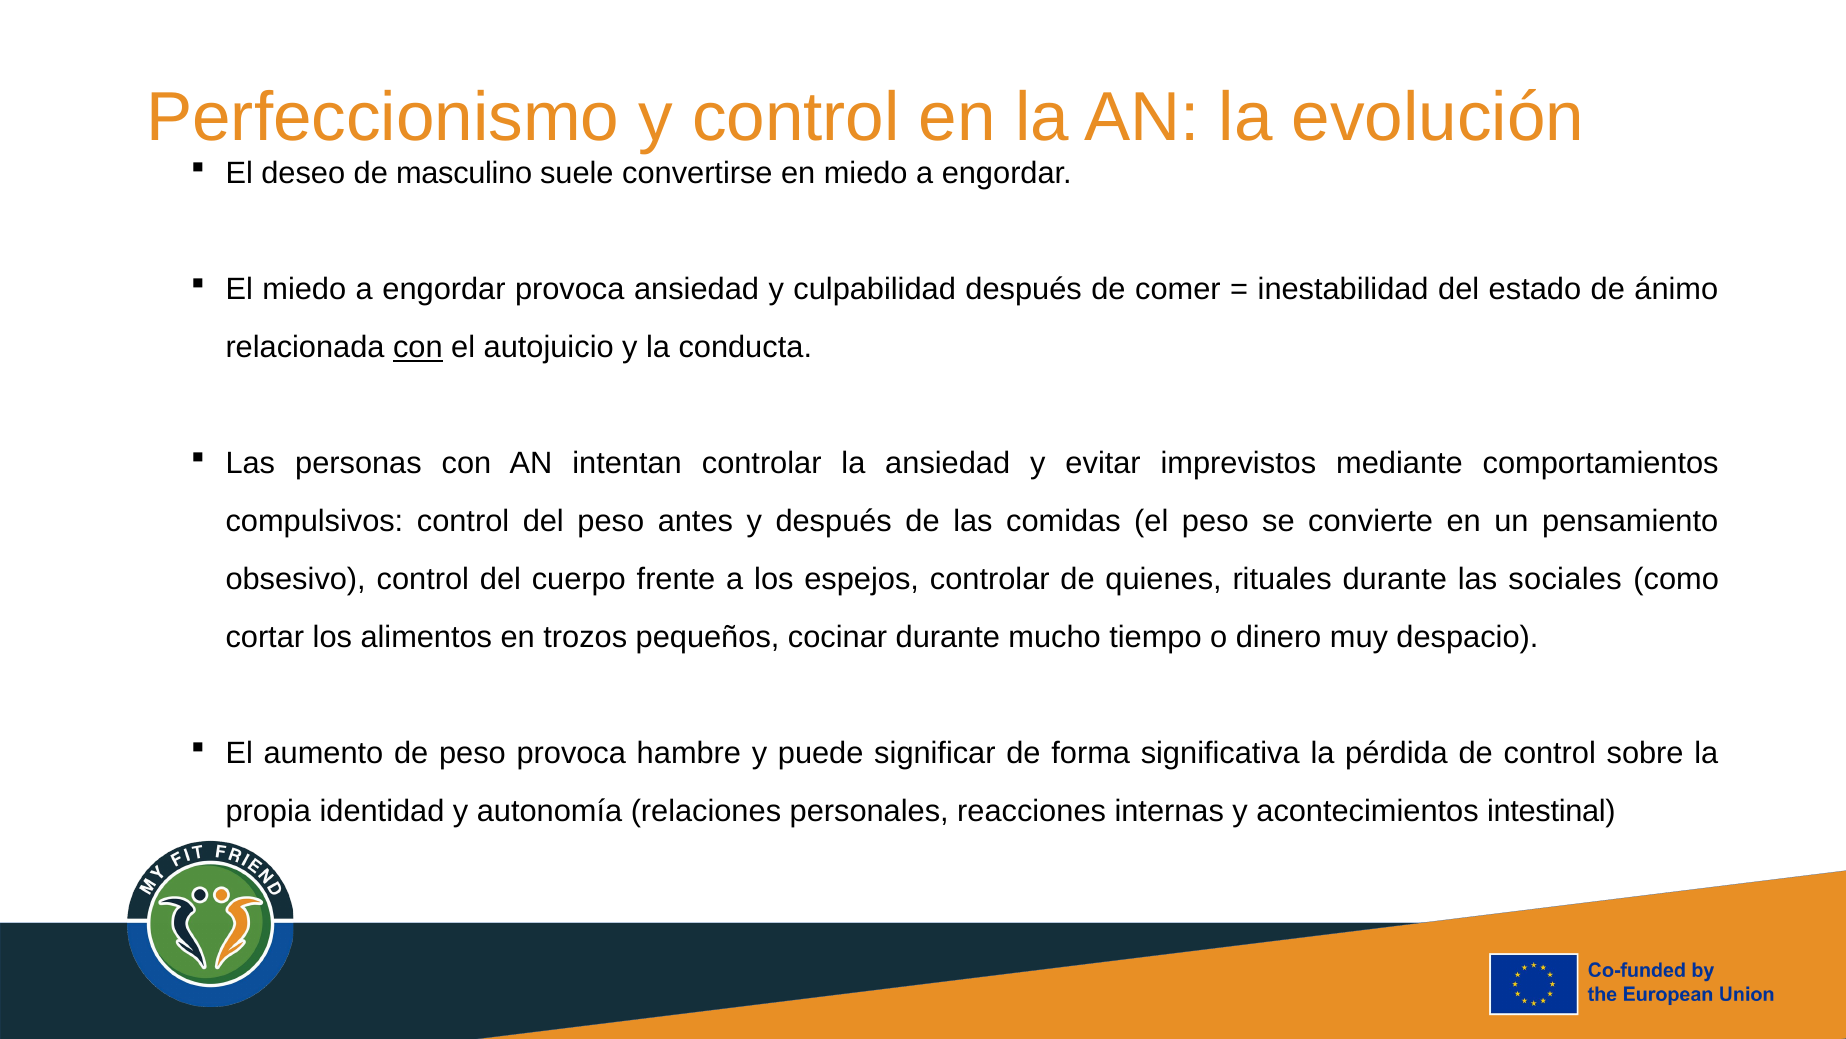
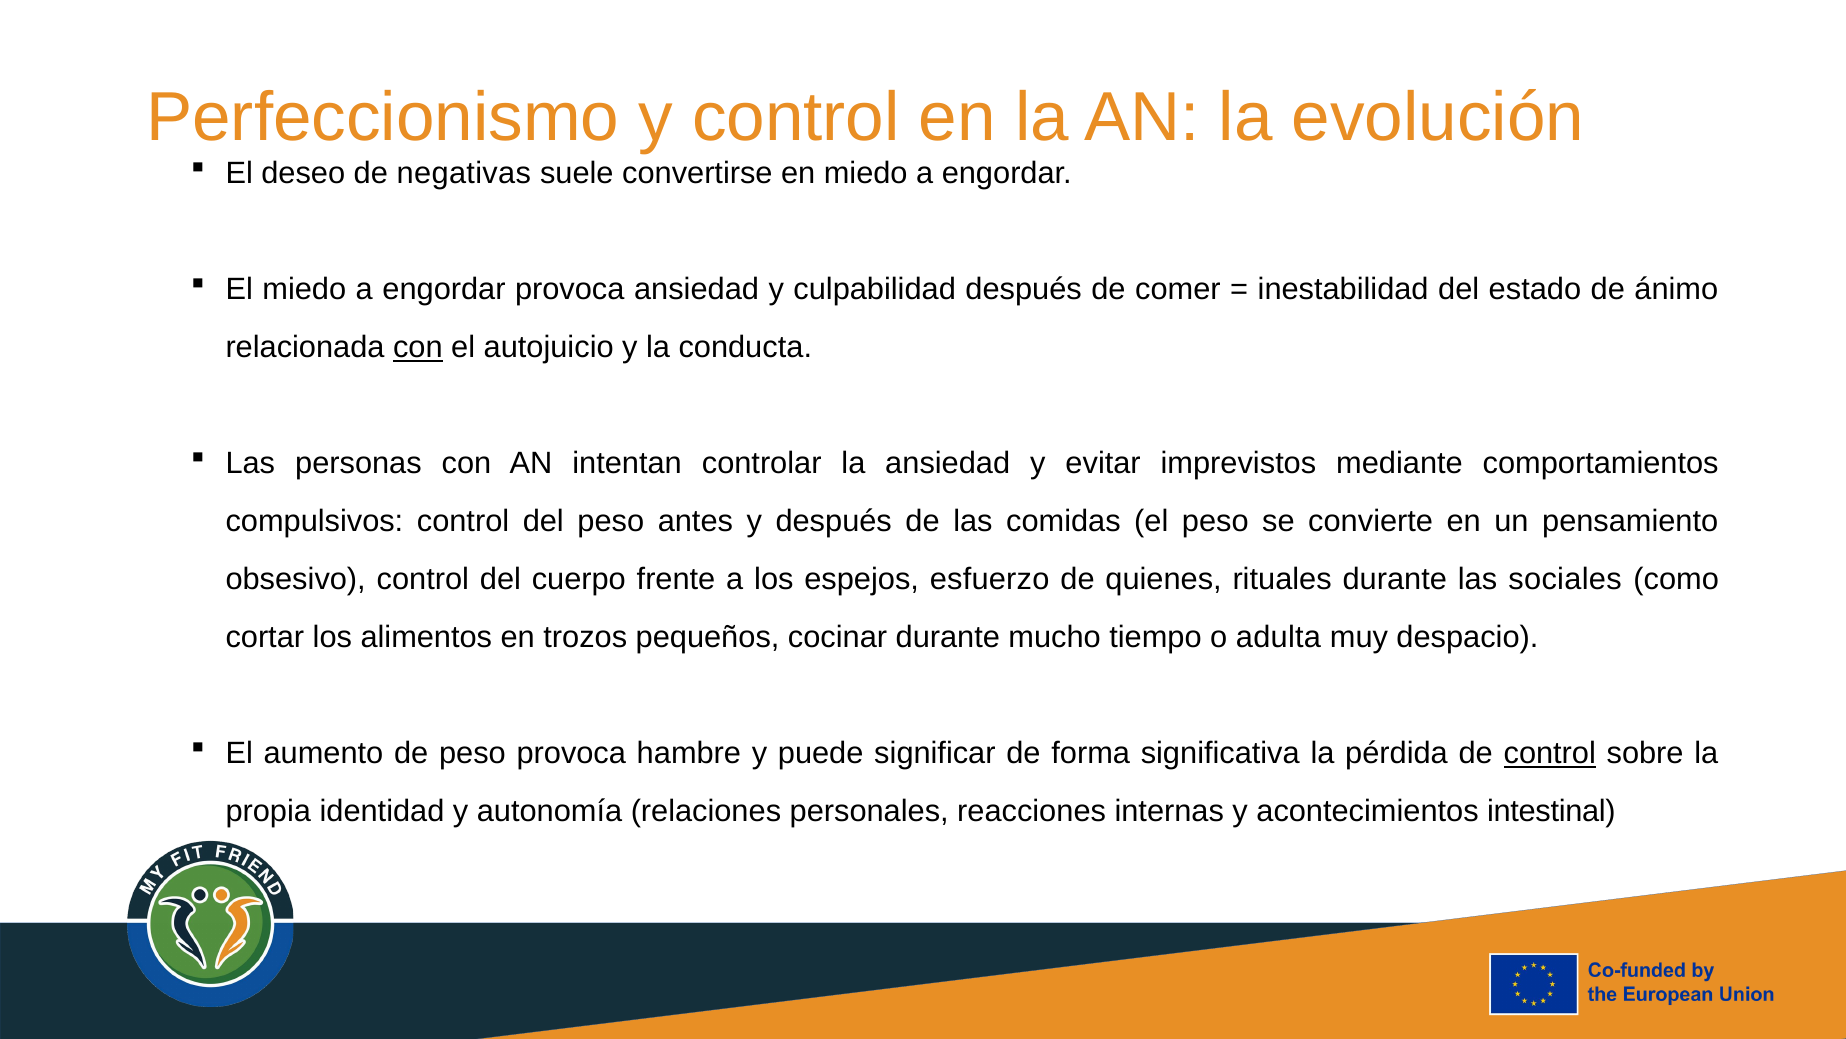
masculino: masculino -> negativas
espejos controlar: controlar -> esfuerzo
dinero: dinero -> adulta
control at (1550, 753) underline: none -> present
